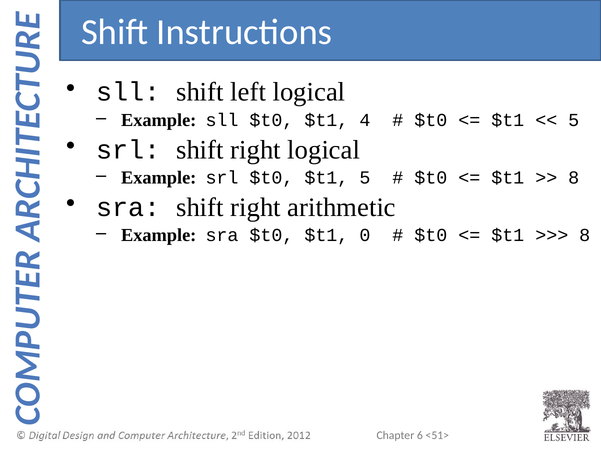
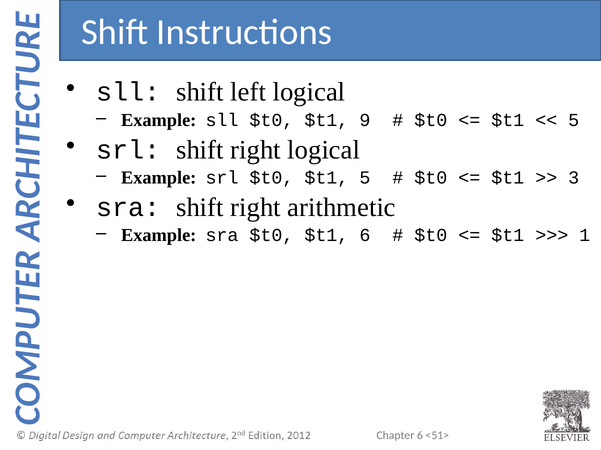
4: 4 -> 9
8 at (574, 178): 8 -> 3
$t1 0: 0 -> 6
8 at (585, 236): 8 -> 1
